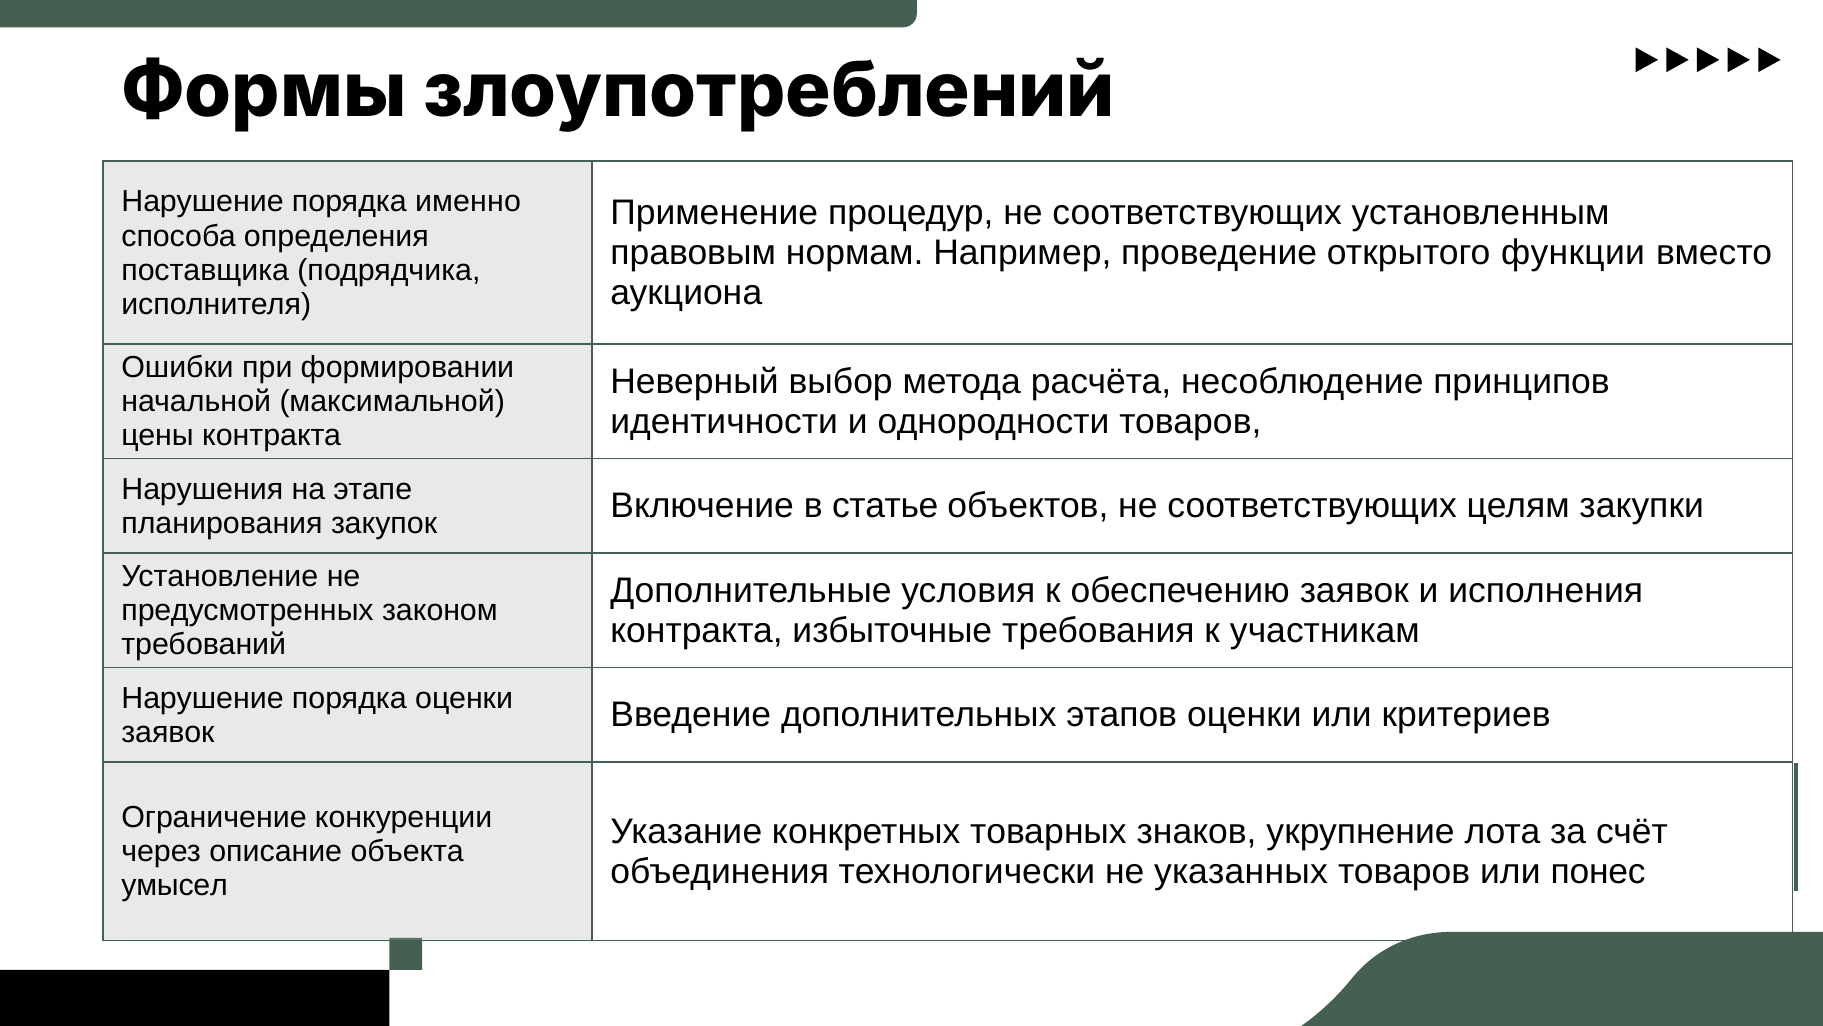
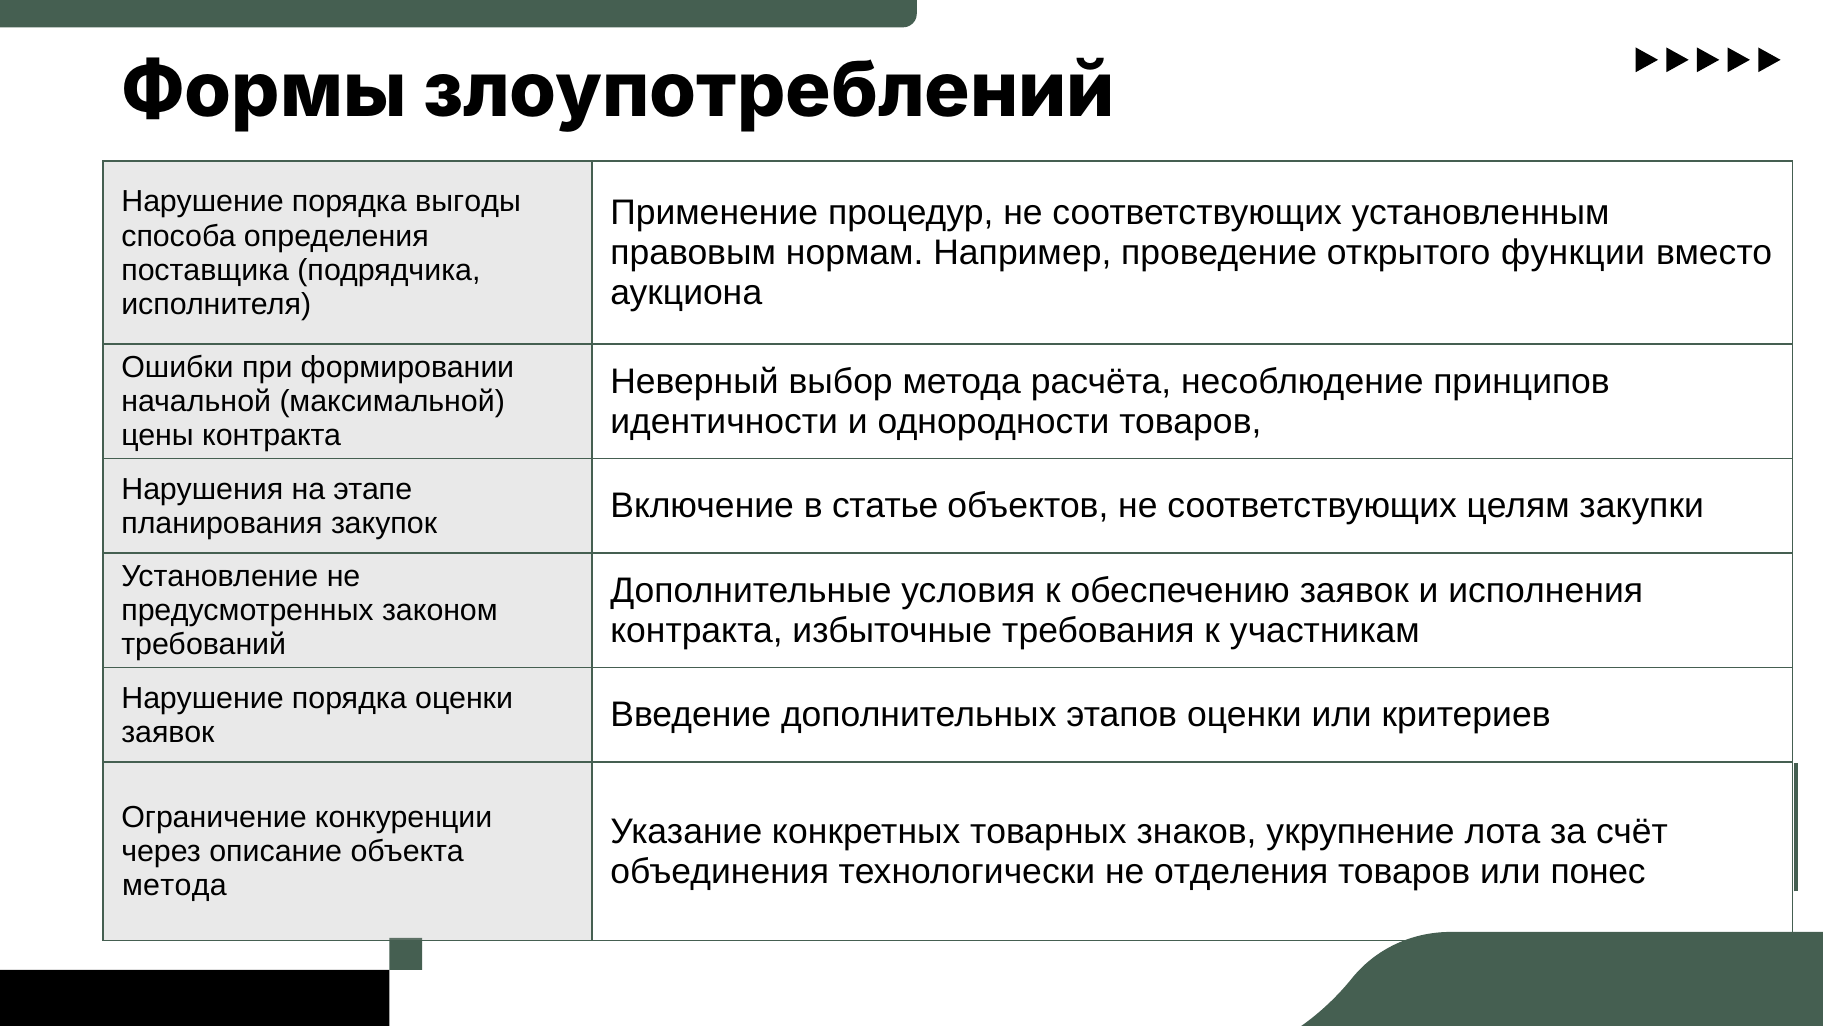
именно: именно -> выгоды
указанных: указанных -> отделения
умысел at (175, 885): умысел -> метода
